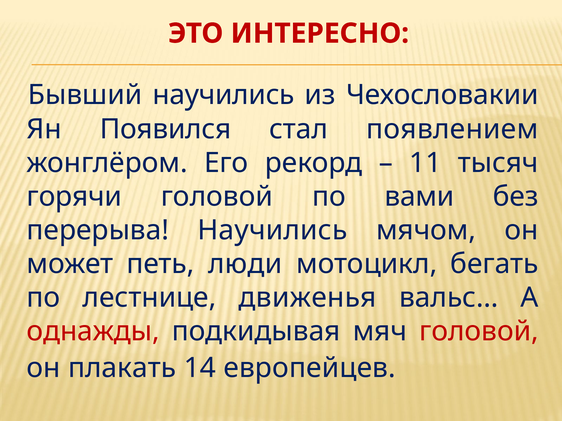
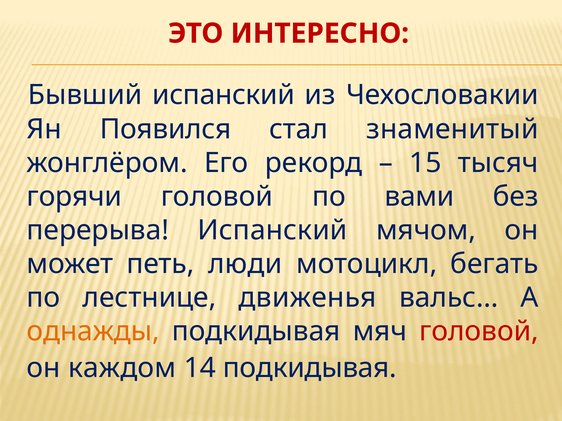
Бывший научились: научились -> испанский
появлением: появлением -> знаменитый
11: 11 -> 15
перерыва Научились: Научились -> Испанский
однажды colour: red -> orange
плакать: плакать -> каждом
14 европейцев: европейцев -> подкидывая
